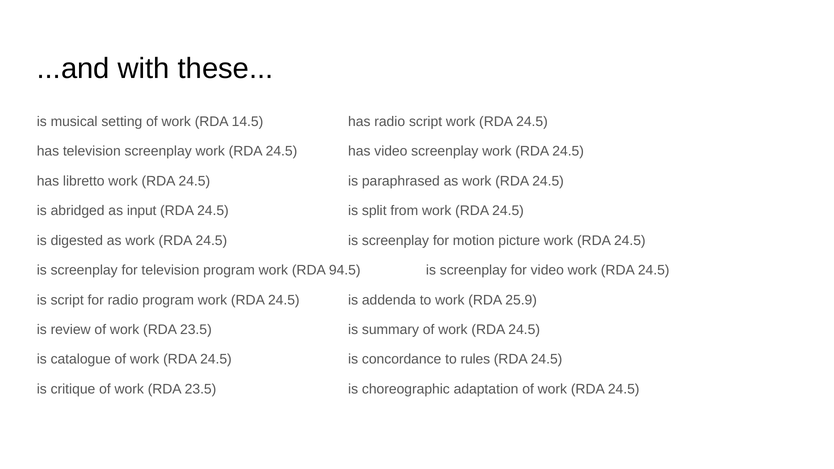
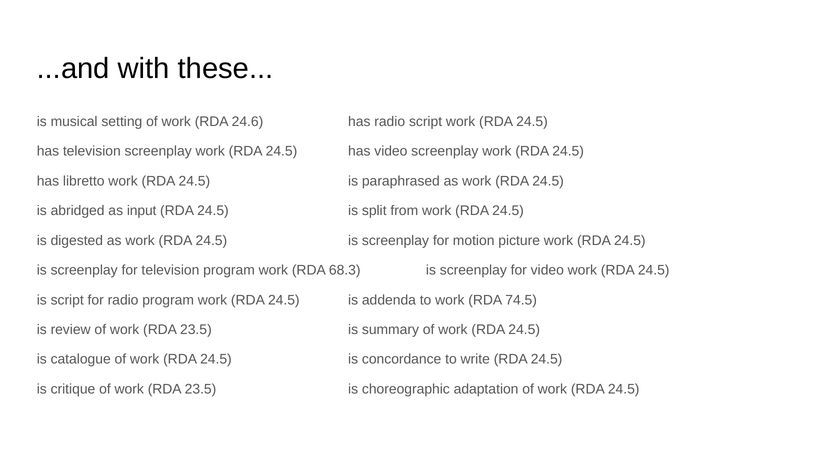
14.5: 14.5 -> 24.6
94.5: 94.5 -> 68.3
25.9: 25.9 -> 74.5
rules: rules -> write
